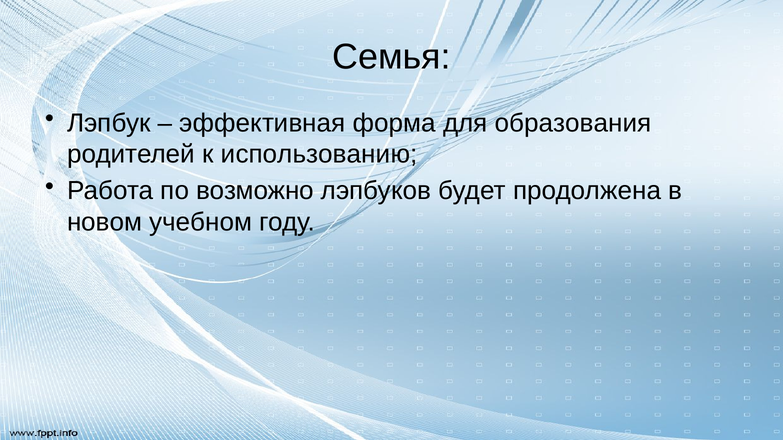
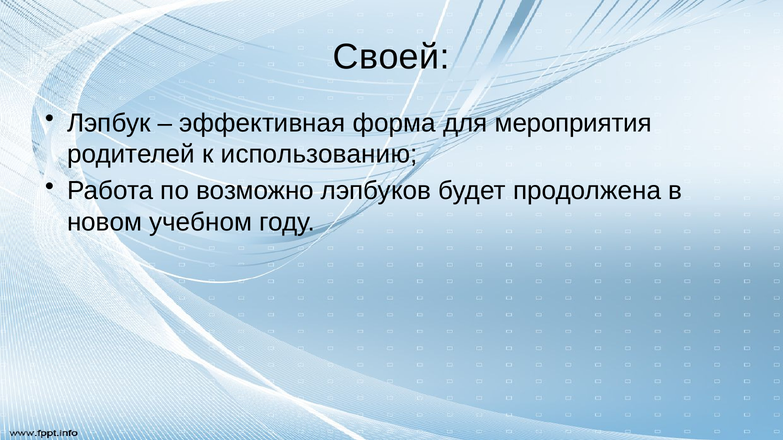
Семья: Семья -> Своей
образования: образования -> мероприятия
